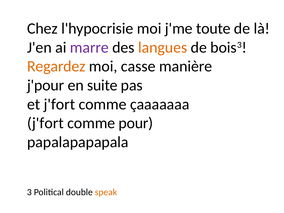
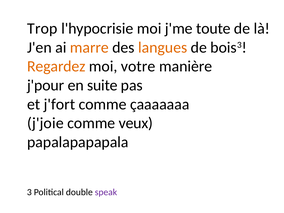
Chez: Chez -> Trop
marre colour: purple -> orange
casse: casse -> votre
j'fort at (45, 123): j'fort -> j'joie
pour: pour -> veux
speak colour: orange -> purple
